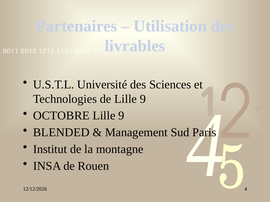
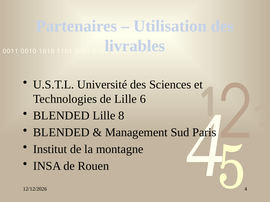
de Lille 9: 9 -> 6
OCTOBRE at (61, 116): OCTOBRE -> BLENDED
9 at (121, 116): 9 -> 8
